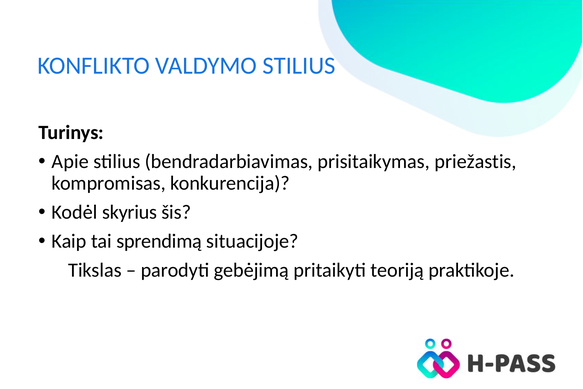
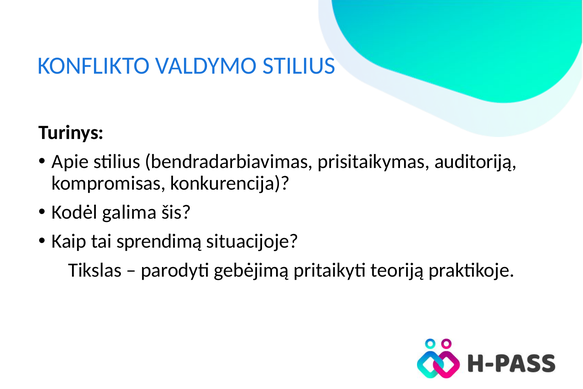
priežastis: priežastis -> auditoriją
skyrius: skyrius -> galima
